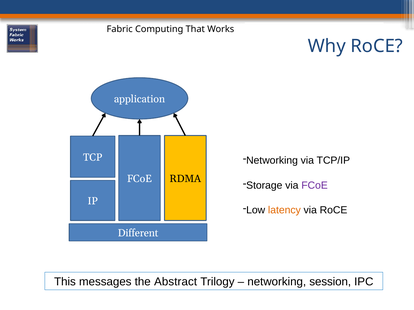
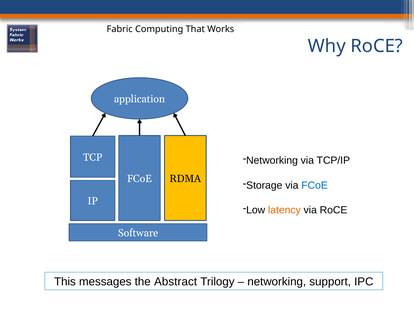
FCoE at (315, 186) colour: purple -> blue
Different: Different -> Software
session: session -> support
